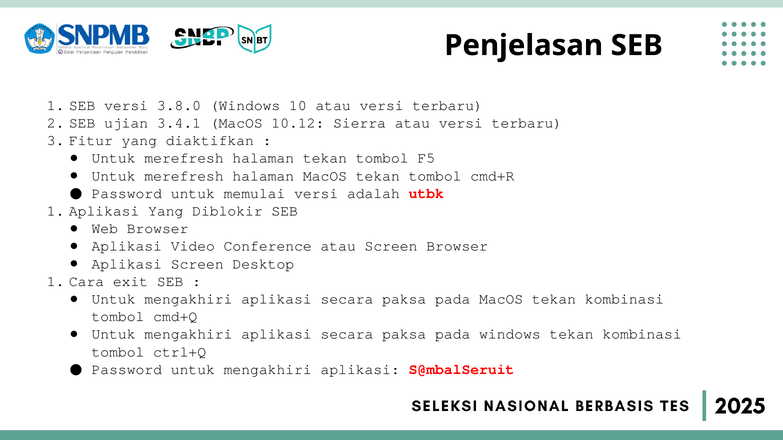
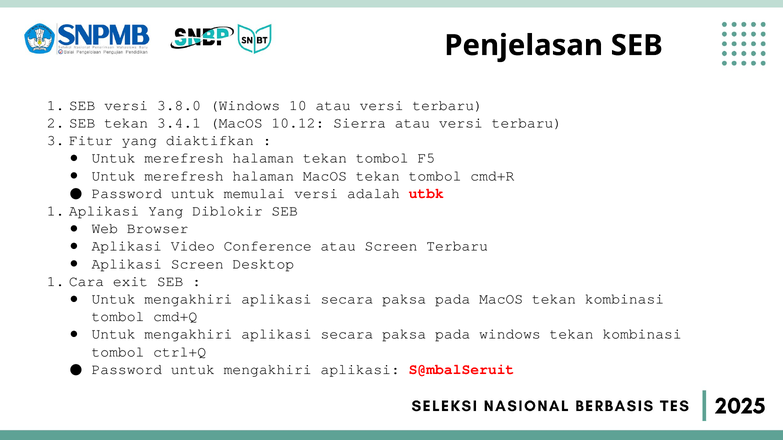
SEB ujian: ujian -> tekan
Screen Browser: Browser -> Terbaru
